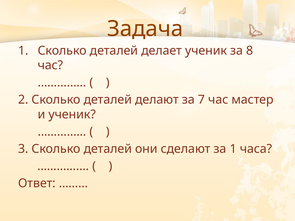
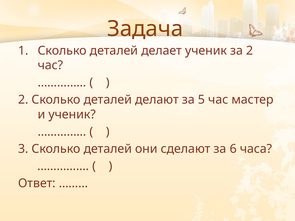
за 8: 8 -> 2
7: 7 -> 5
за 1: 1 -> 6
